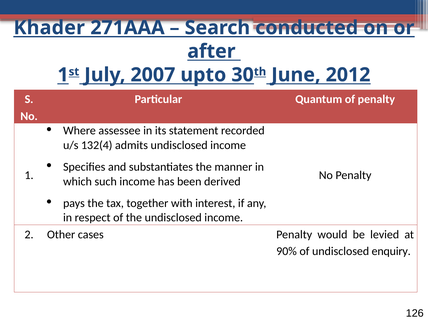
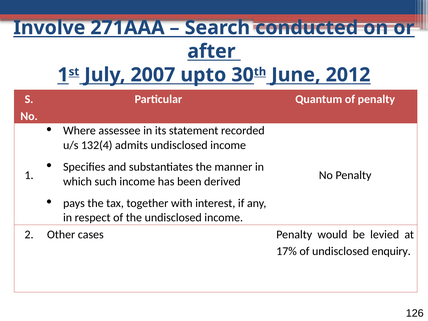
Khader: Khader -> Involve
90%: 90% -> 17%
